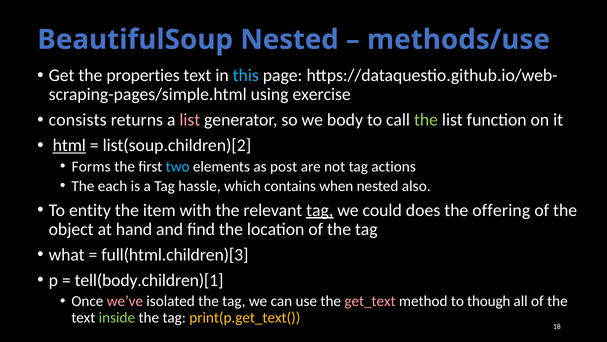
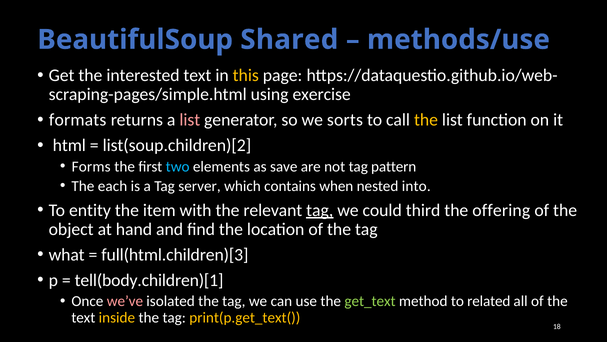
BeautifulSoup Nested: Nested -> Shared
properties: properties -> interested
this colour: light blue -> yellow
consists: consists -> formats
body: body -> sorts
the at (426, 120) colour: light green -> yellow
html underline: present -> none
post: post -> save
actions: actions -> pattern
hassle: hassle -> server
also: also -> into
does: does -> third
get_text colour: pink -> light green
though: though -> related
inside colour: light green -> yellow
